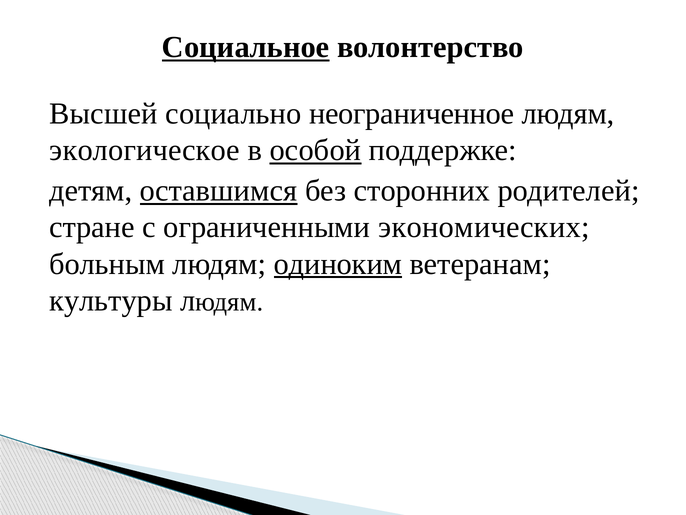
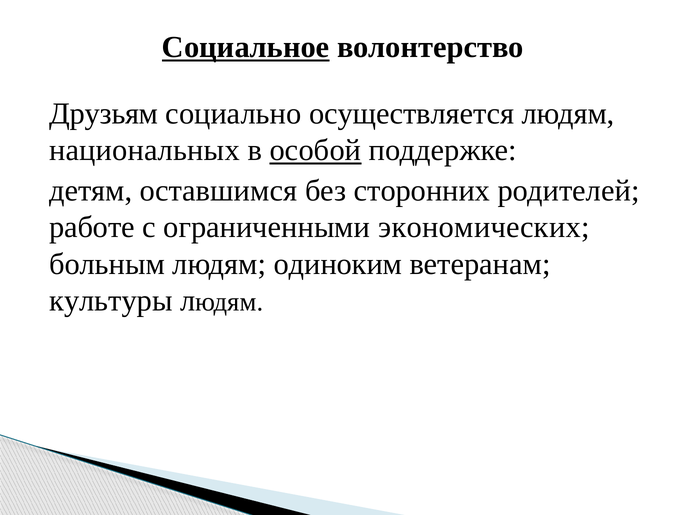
Высшей: Высшей -> Друзьям
неограниченное: неограниченное -> осуществляется
экологическое: экологическое -> национальных
оставшимся underline: present -> none
стране: стране -> работе
одиноким underline: present -> none
